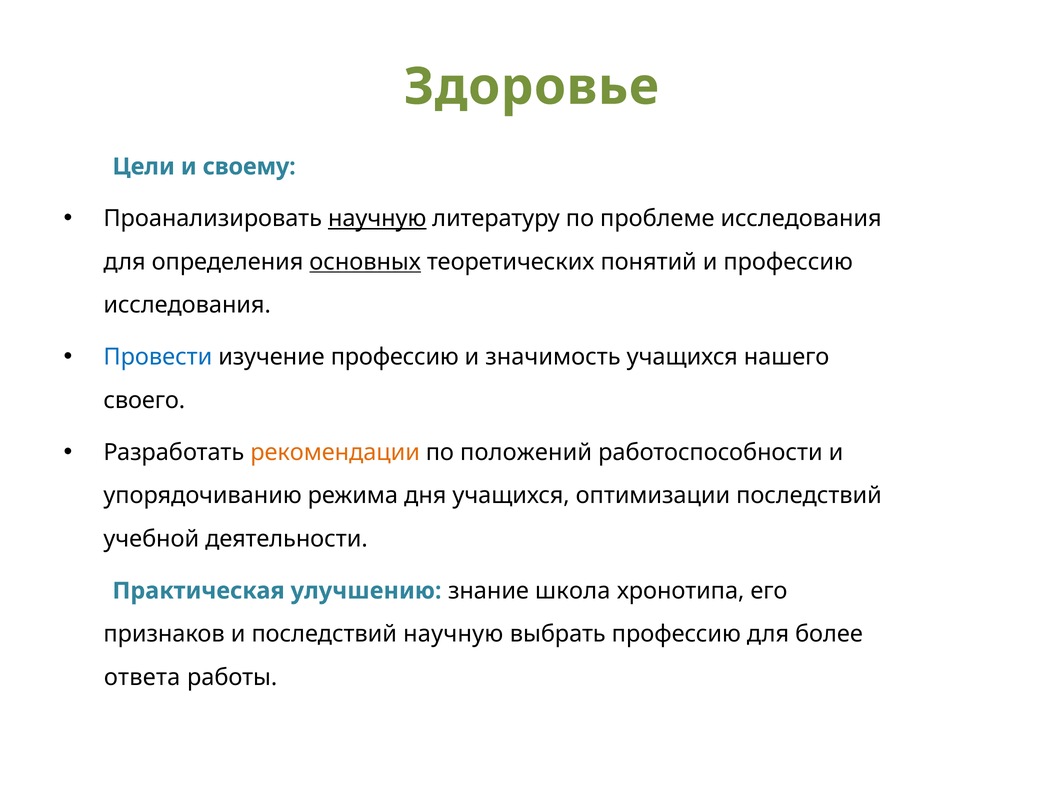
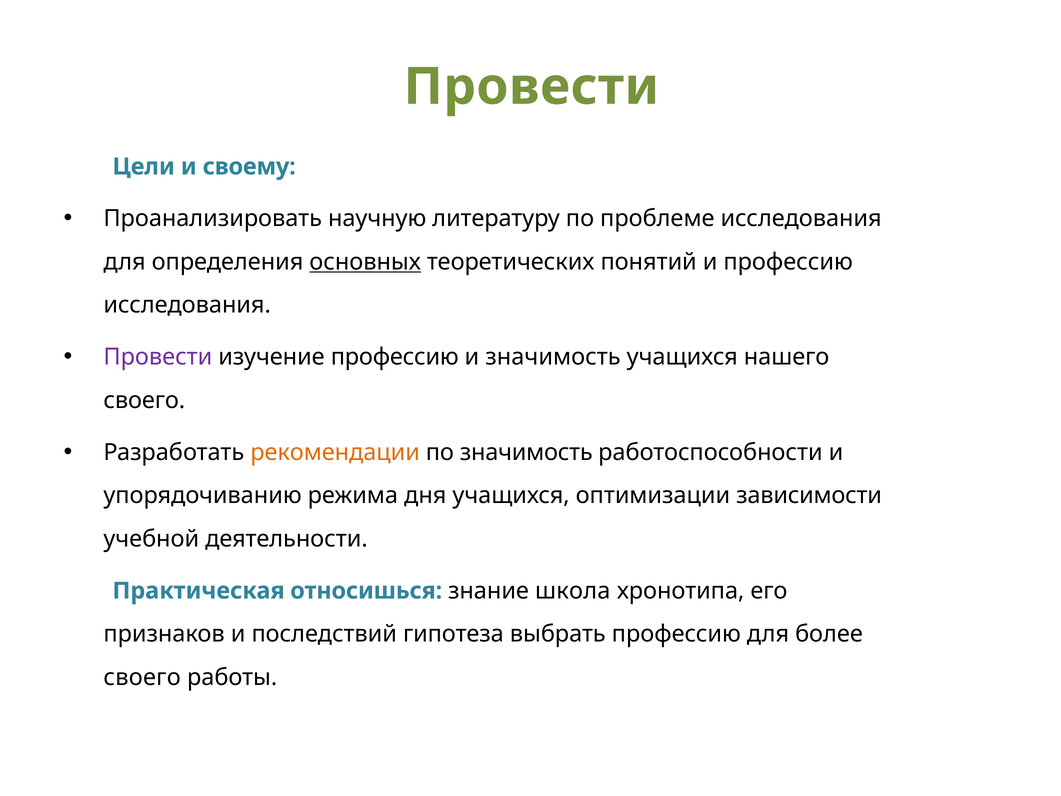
Здоровье at (531, 87): Здоровье -> Провести
научную at (377, 219) underline: present -> none
Провести at (158, 357) colour: blue -> purple
по положений: положений -> значимость
оптимизации последствий: последствий -> зависимости
улучшению: улучшению -> относишься
последствий научную: научную -> гипотеза
ответа at (142, 677): ответа -> своего
